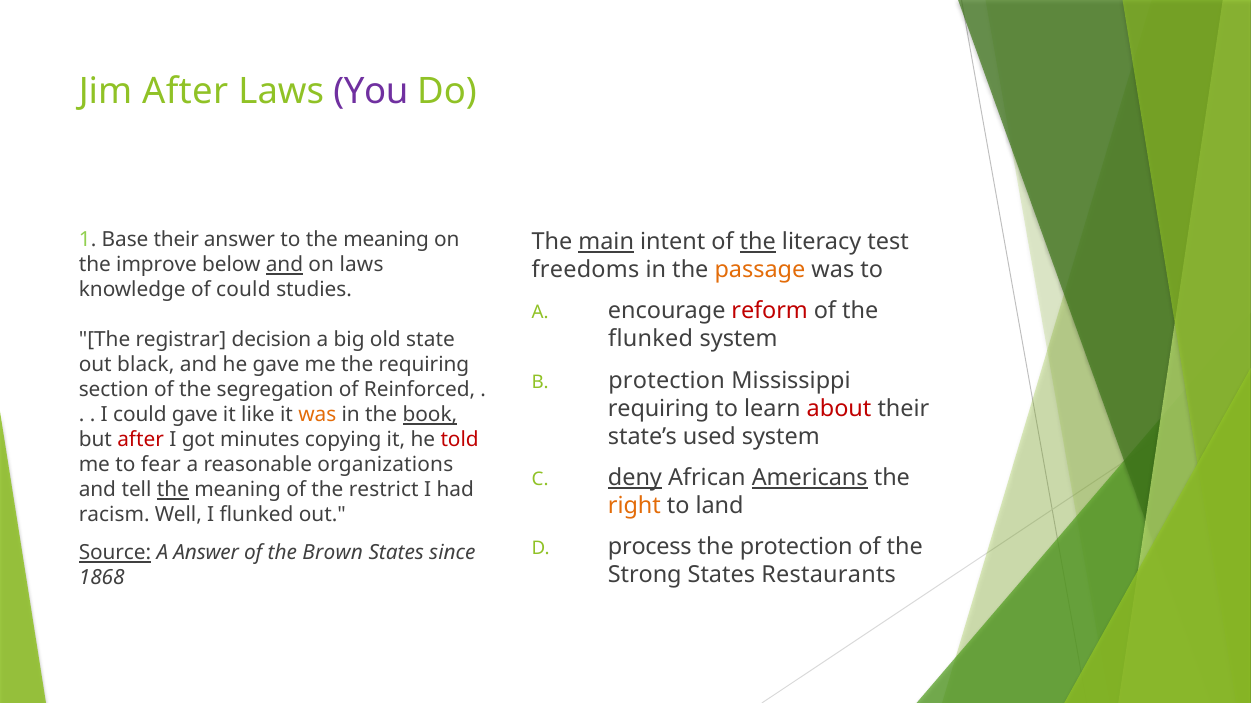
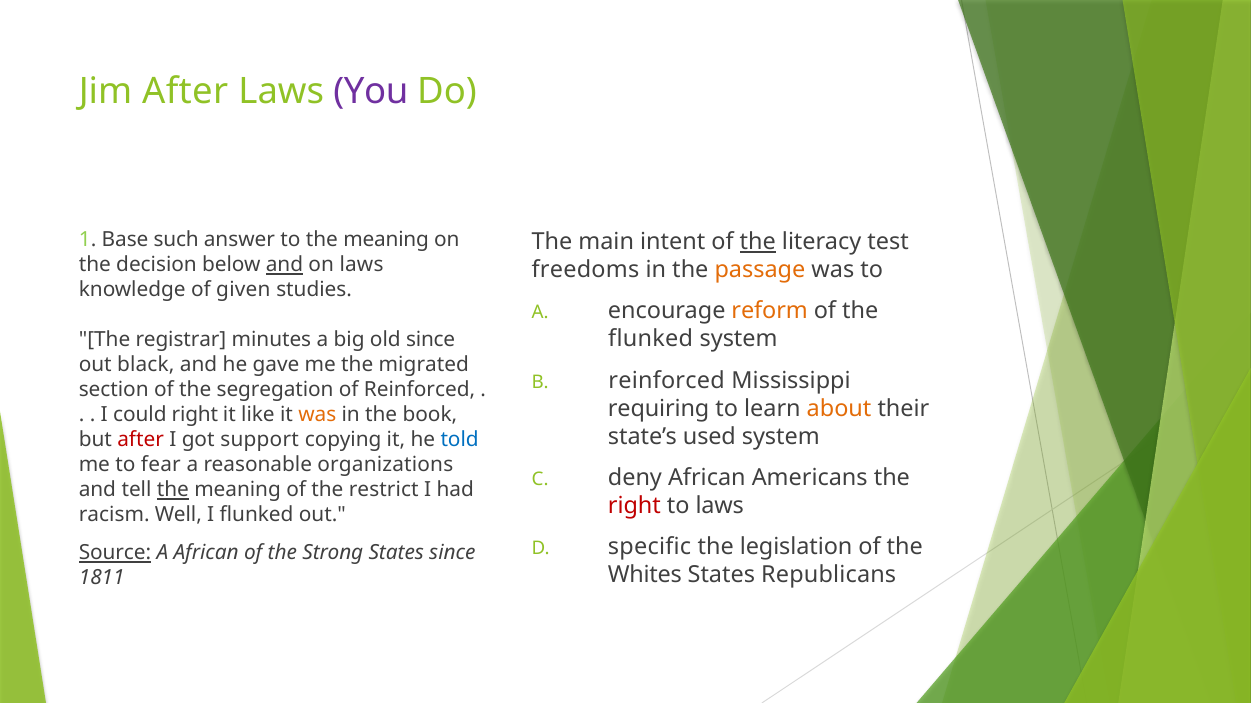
Base their: their -> such
main underline: present -> none
improve: improve -> decision
of could: could -> given
reform colour: red -> orange
decision: decision -> minutes
old state: state -> since
the requiring: requiring -> migrated
protection at (667, 381): protection -> reinforced
about colour: red -> orange
could gave: gave -> right
book underline: present -> none
minutes: minutes -> support
told colour: red -> blue
deny underline: present -> none
Americans underline: present -> none
right at (634, 506) colour: orange -> red
to land: land -> laws
process: process -> specific
the protection: protection -> legislation
A Answer: Answer -> African
Brown: Brown -> Strong
Strong: Strong -> Whites
Restaurants: Restaurants -> Republicans
1868: 1868 -> 1811
